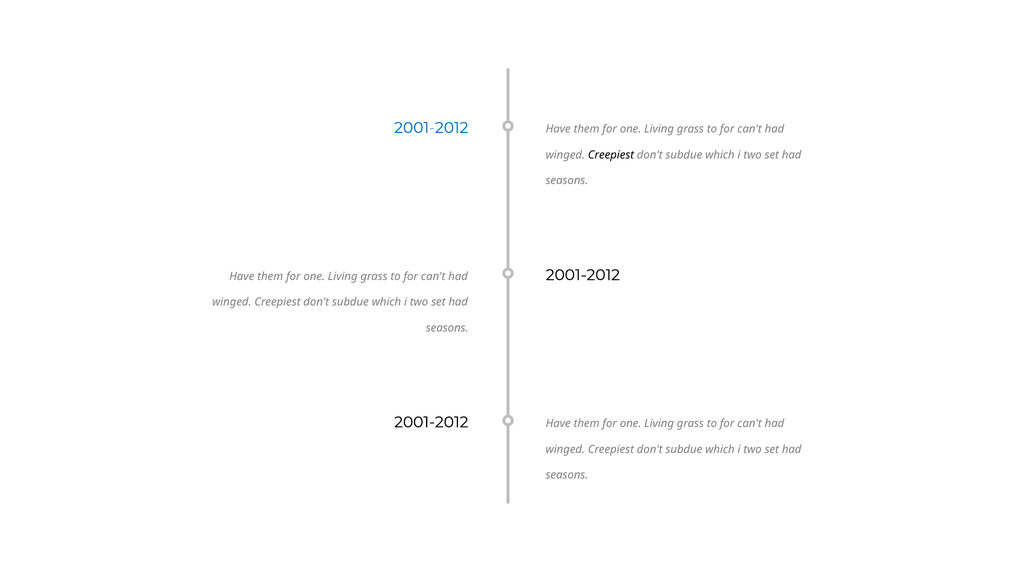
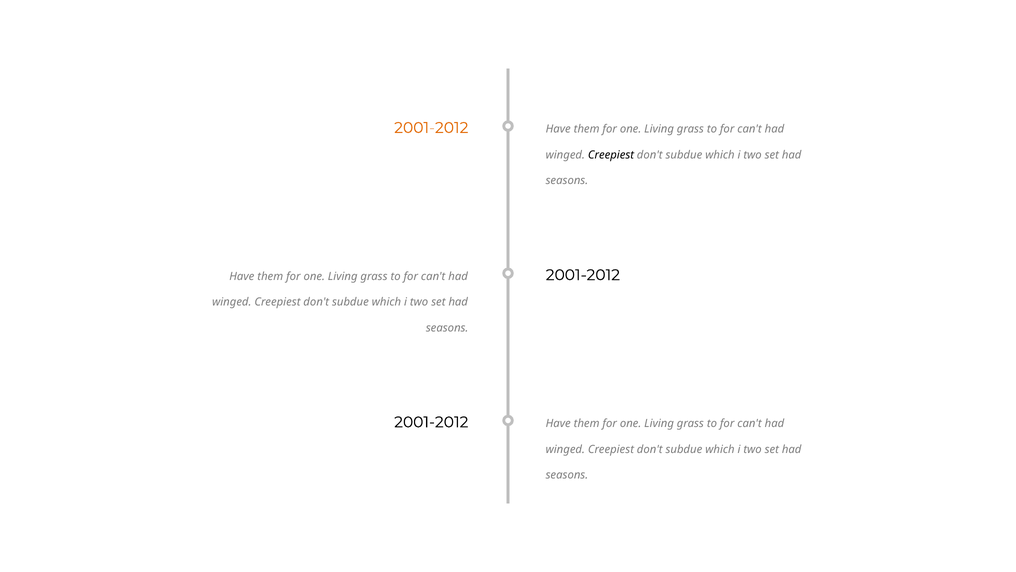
2001-2012 at (431, 128) colour: blue -> orange
